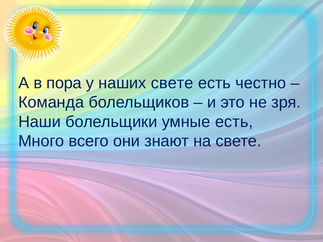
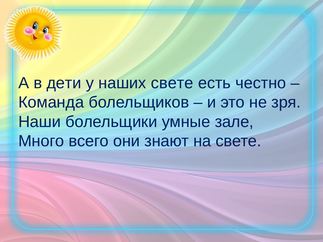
пора: пора -> дети
умные есть: есть -> зале
